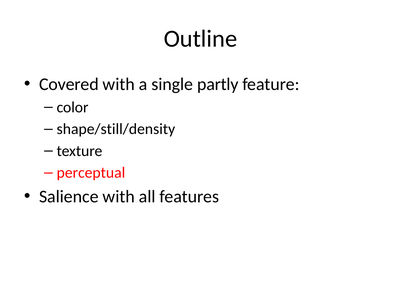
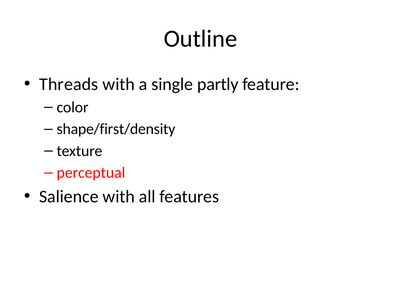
Covered: Covered -> Threads
shape/still/density: shape/still/density -> shape/first/density
